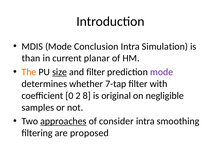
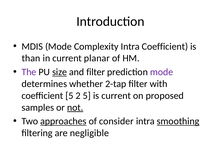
Conclusion: Conclusion -> Complexity
Intra Simulation: Simulation -> Coefficient
The colour: orange -> purple
7-tap: 7-tap -> 2-tap
coefficient 0: 0 -> 5
2 8: 8 -> 5
is original: original -> current
negligible: negligible -> proposed
not underline: none -> present
smoothing underline: none -> present
proposed: proposed -> negligible
